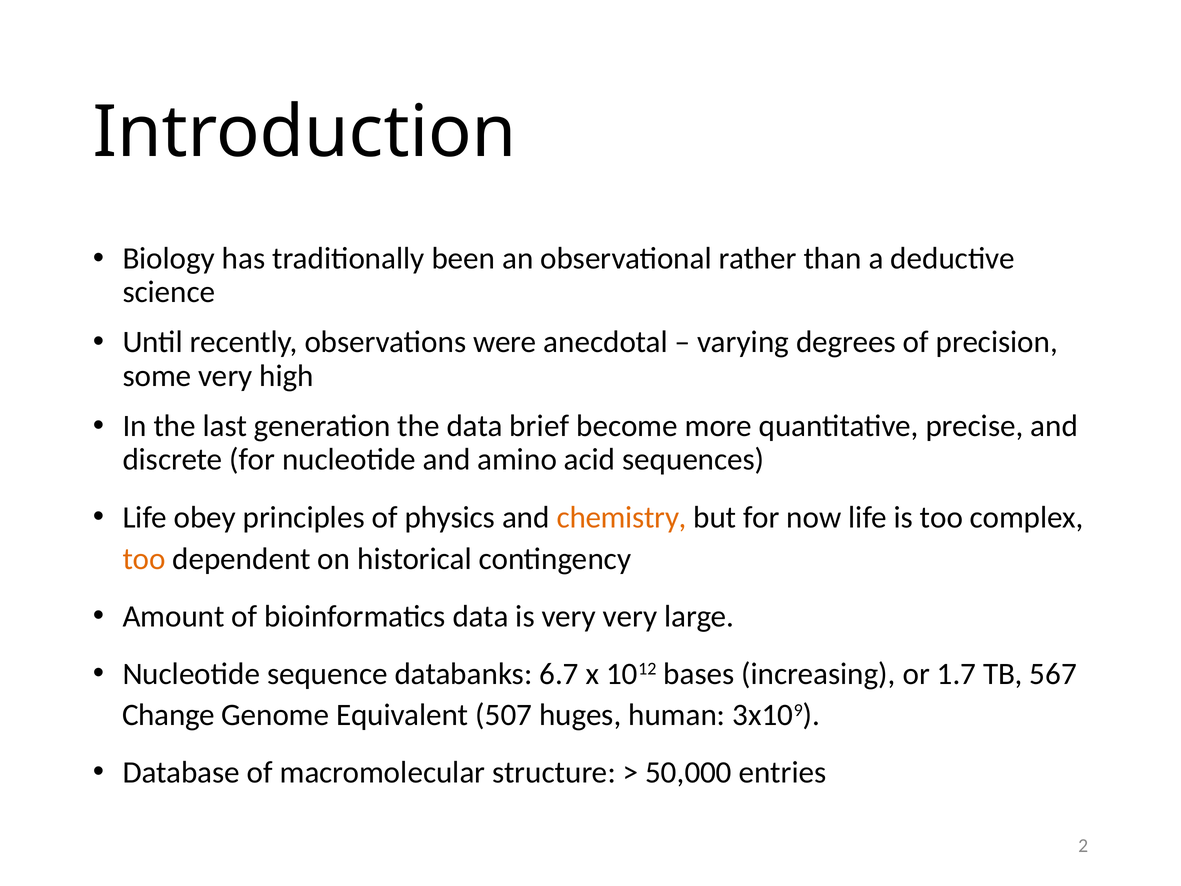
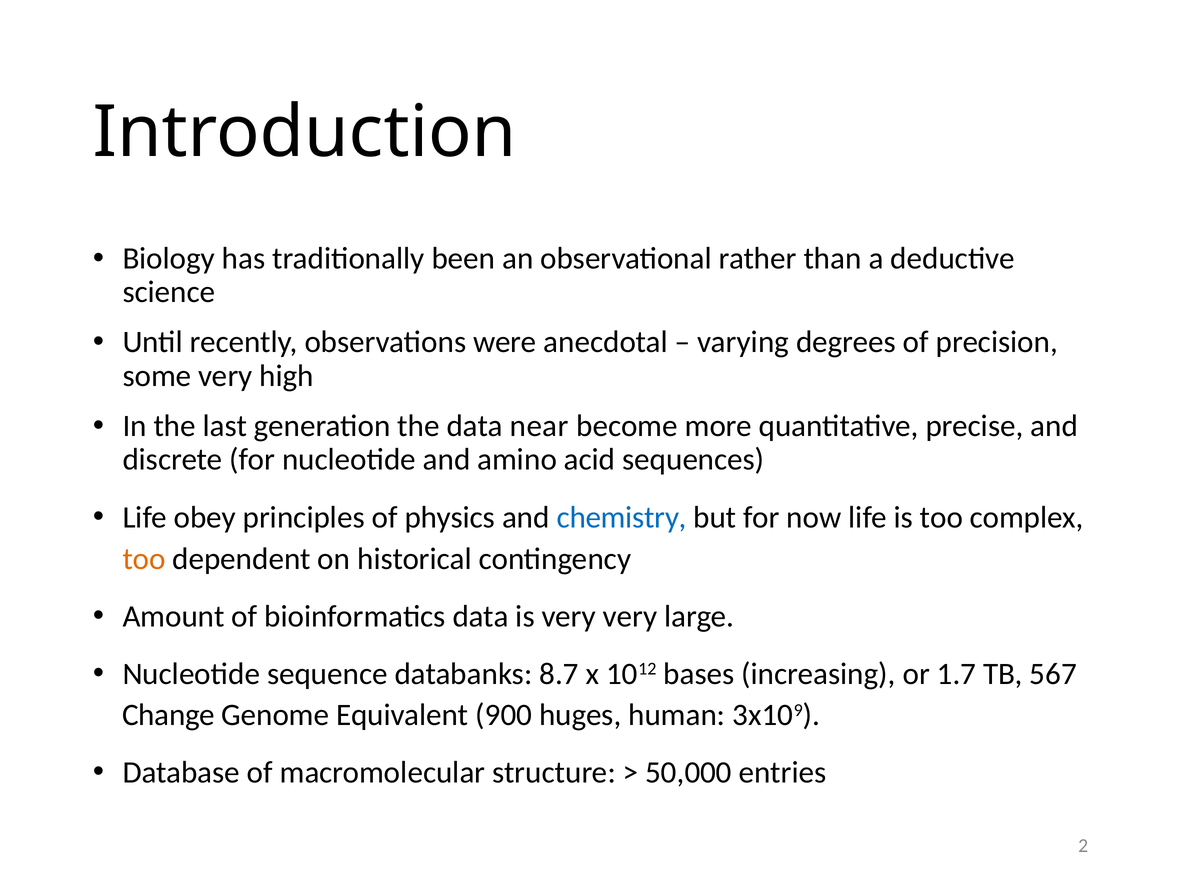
brief: brief -> near
chemistry colour: orange -> blue
6.7: 6.7 -> 8.7
507: 507 -> 900
